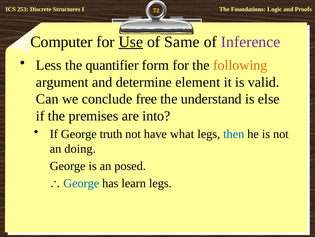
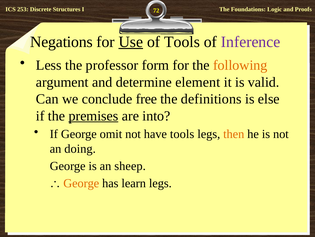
Computer: Computer -> Negations
of Same: Same -> Tools
quantifier: quantifier -> professor
understand: understand -> definitions
premises underline: none -> present
truth: truth -> omit
have what: what -> tools
then colour: blue -> orange
posed: posed -> sheep
George at (81, 183) colour: blue -> orange
